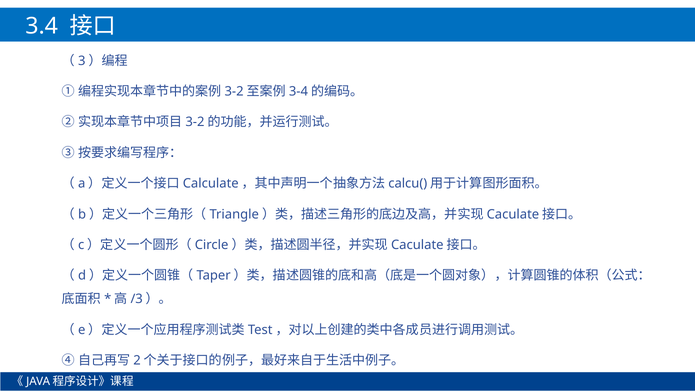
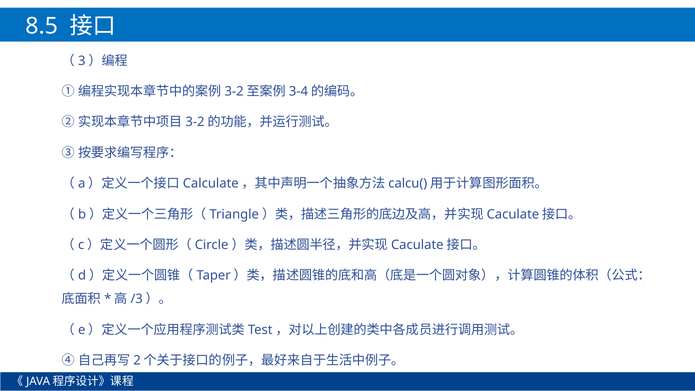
3.4: 3.4 -> 8.5
